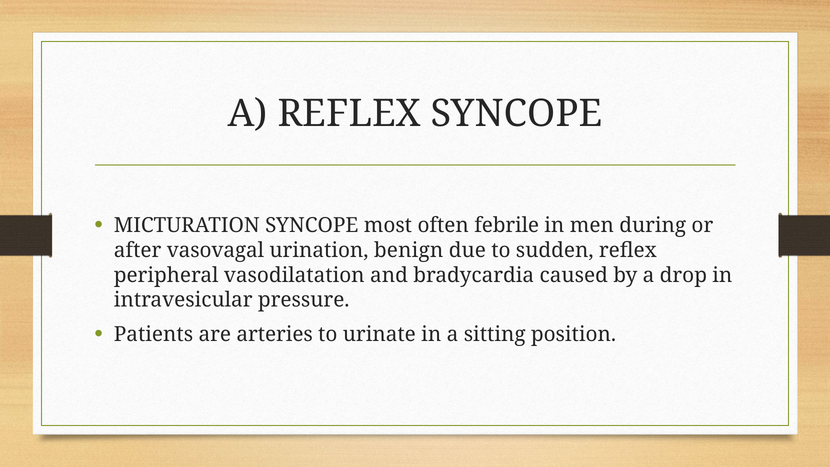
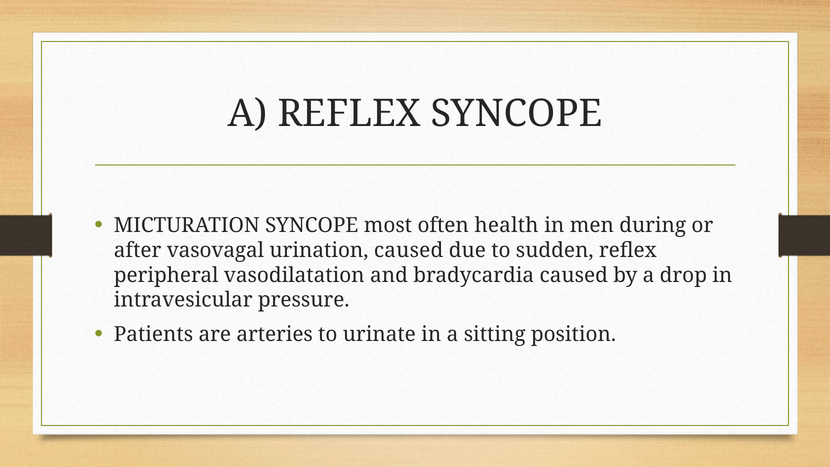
febrile: febrile -> health
urination benign: benign -> caused
